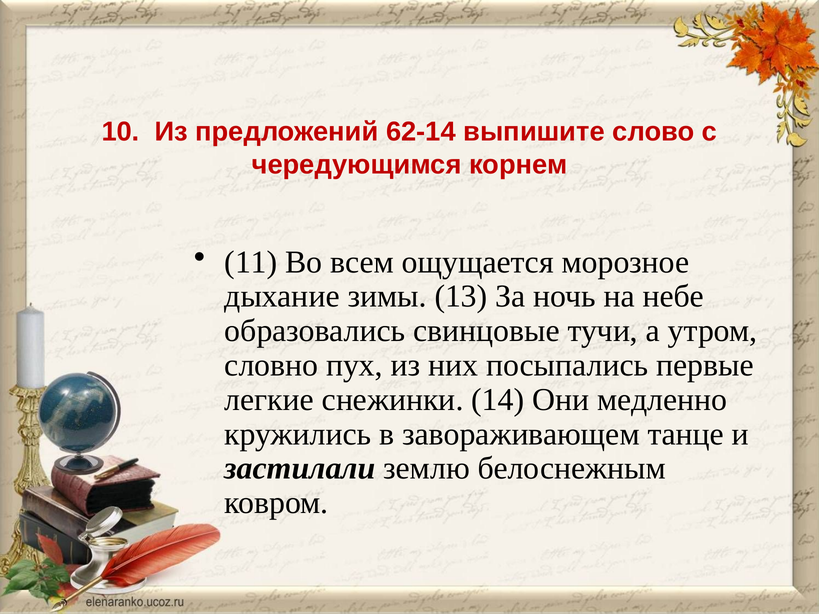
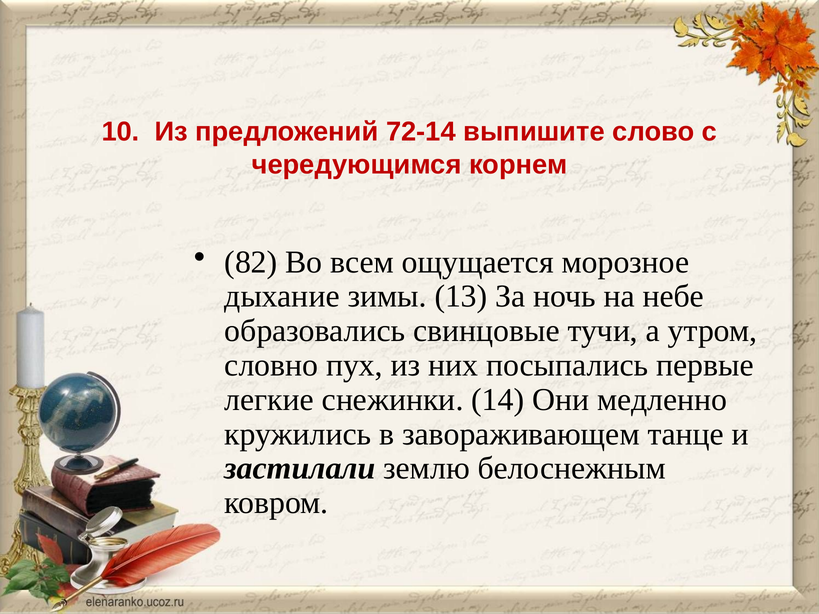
62-14: 62-14 -> 72-14
11: 11 -> 82
